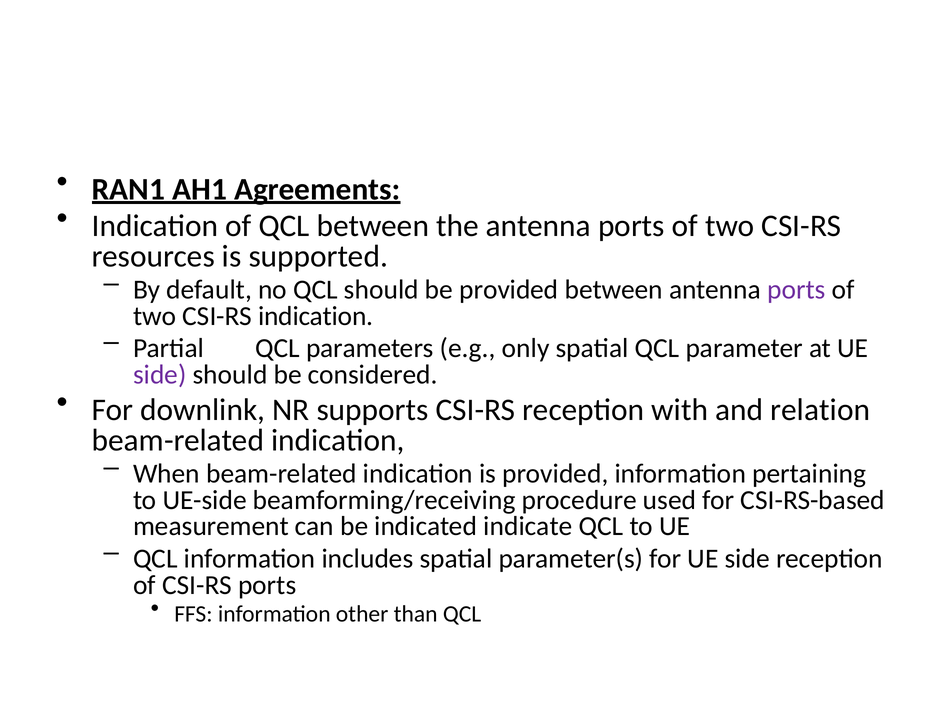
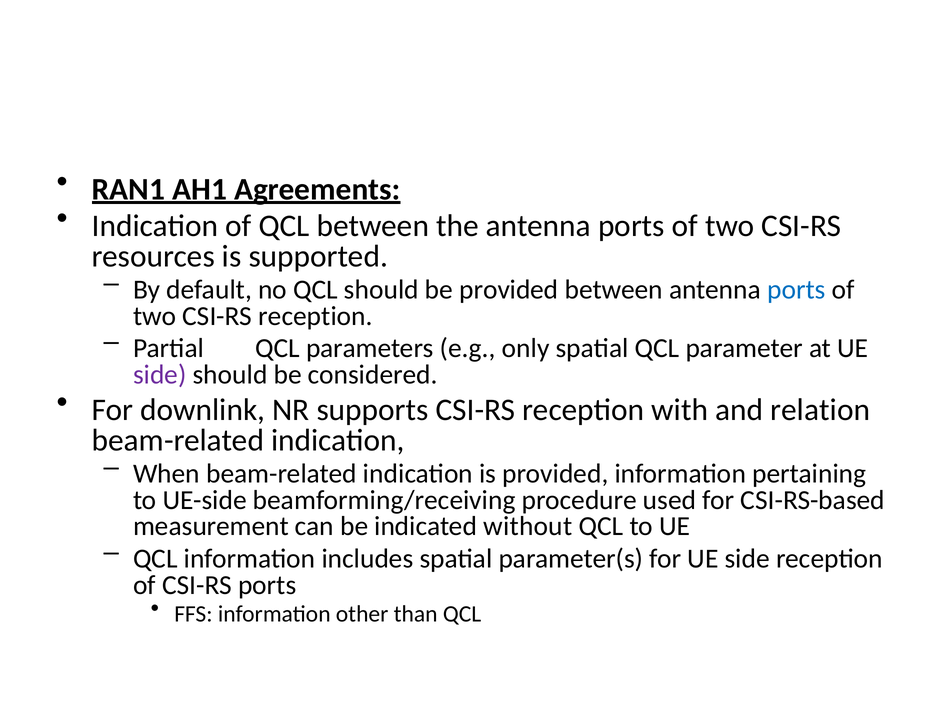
ports at (796, 290) colour: purple -> blue
two CSI-RS indication: indication -> reception
indicate: indicate -> without
